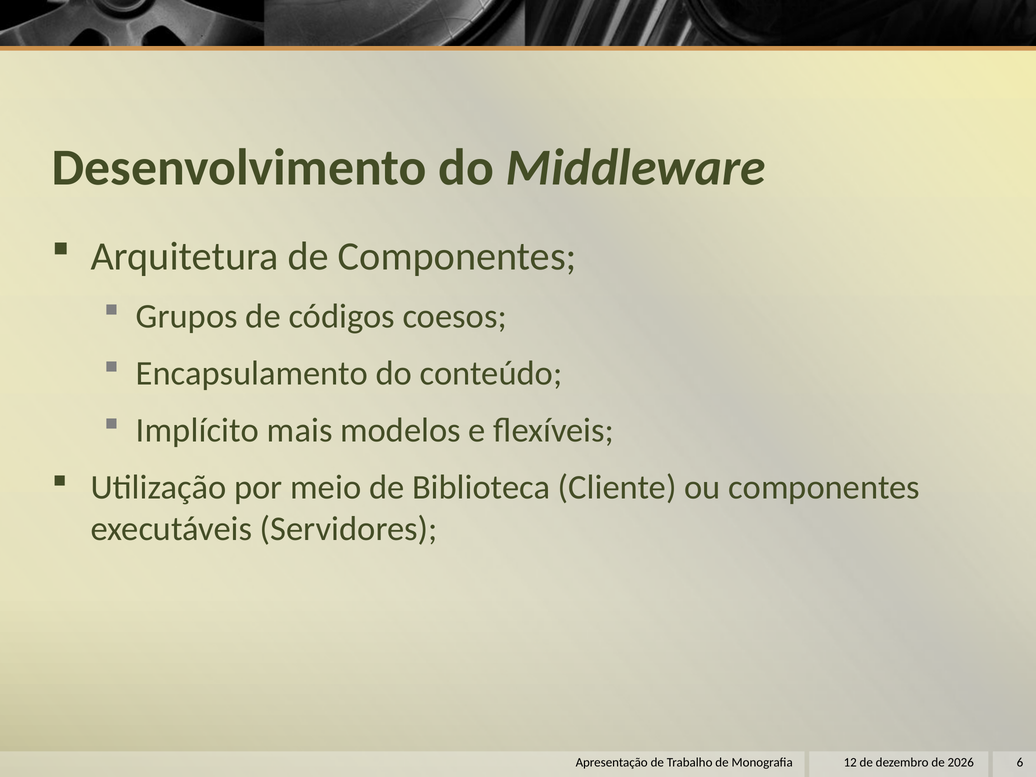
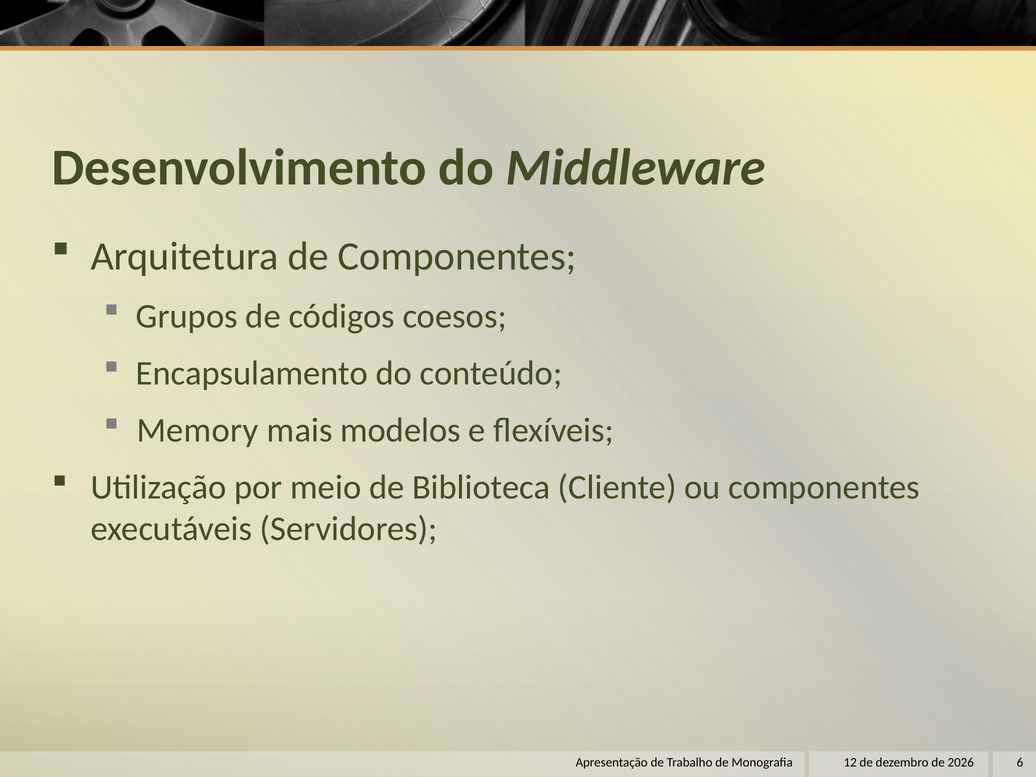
Implícito: Implícito -> Memory
